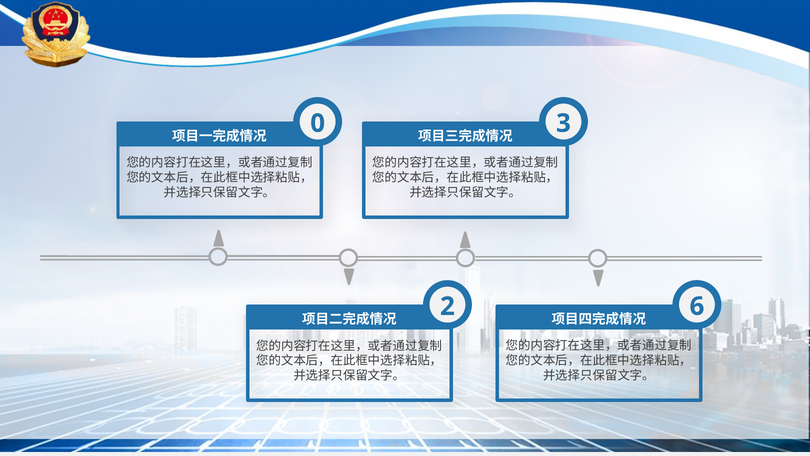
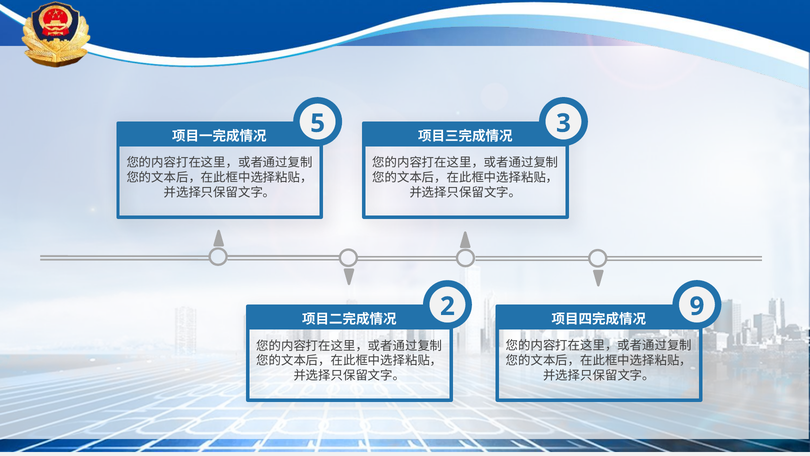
0: 0 -> 5
6: 6 -> 9
